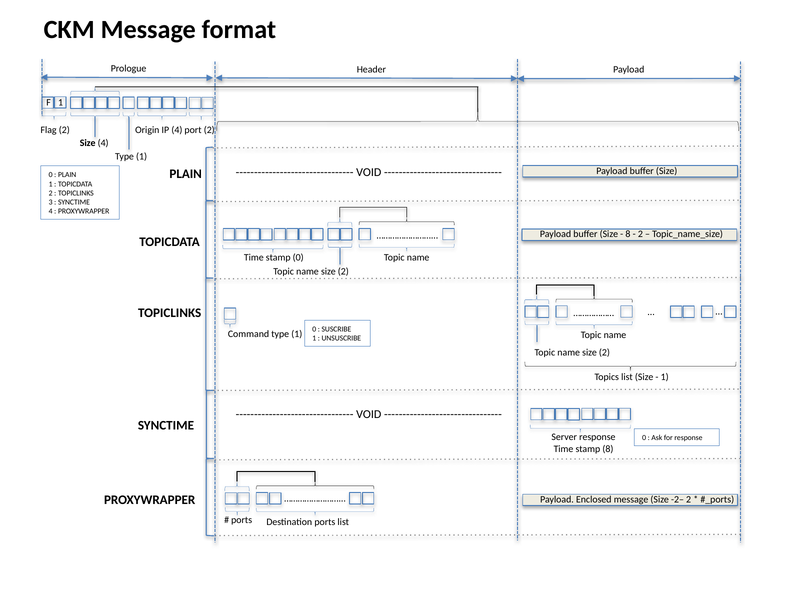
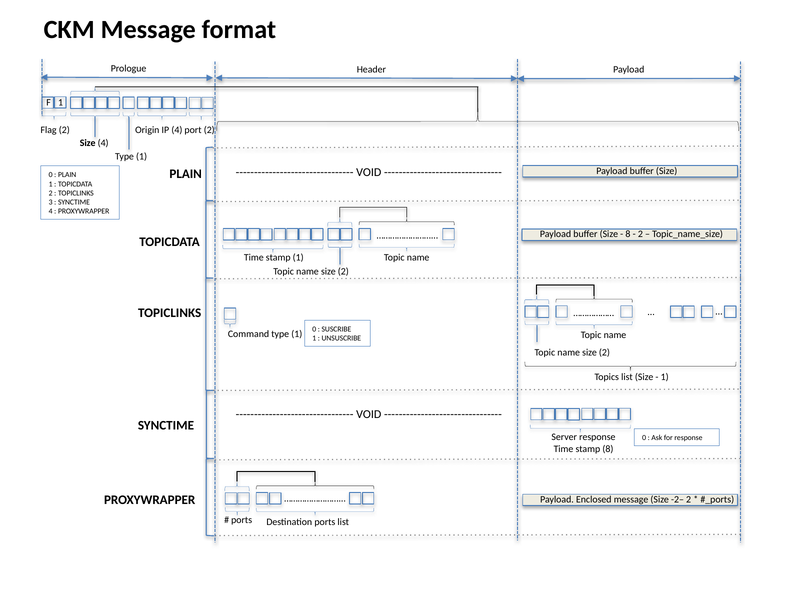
stamp 0: 0 -> 1
